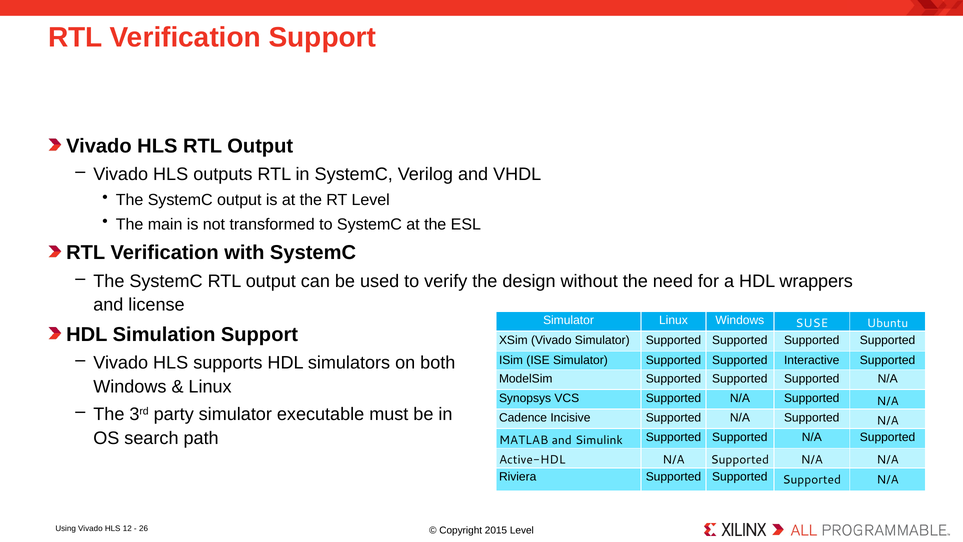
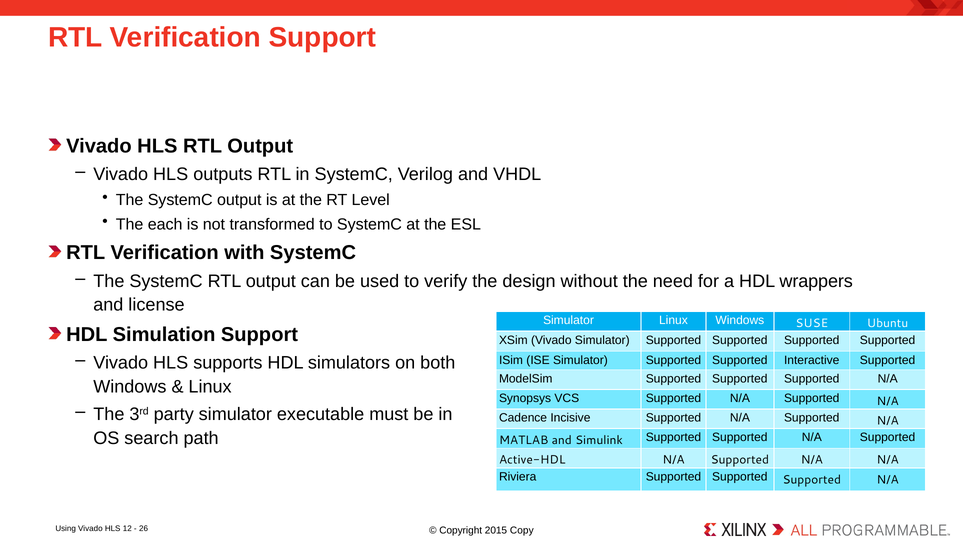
main: main -> each
2015 Level: Level -> Copy
